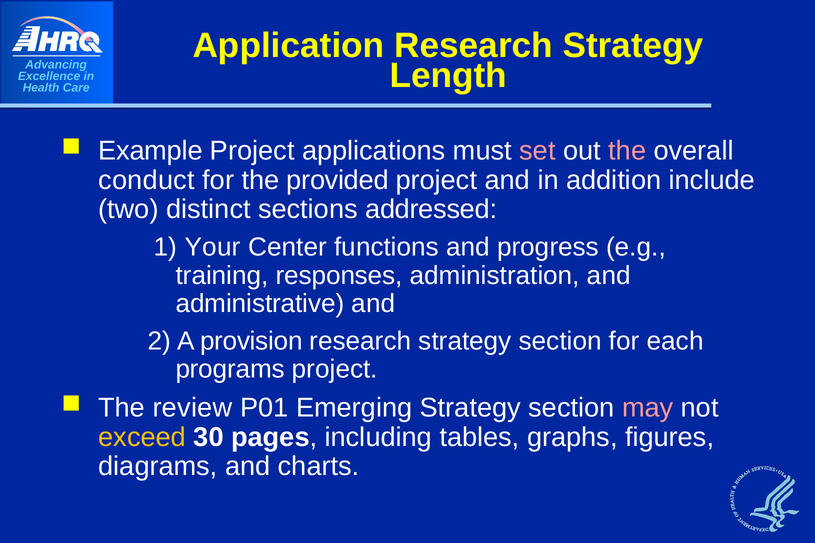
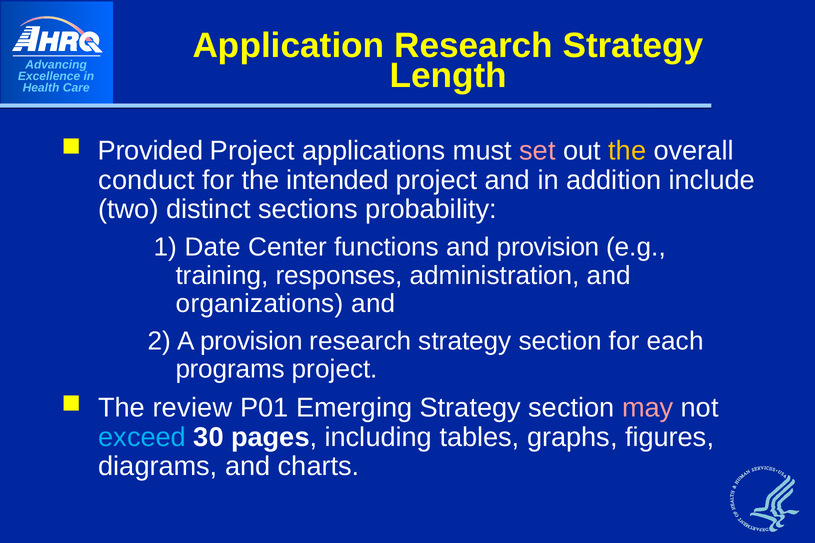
Example: Example -> Provided
the at (627, 151) colour: pink -> yellow
provided: provided -> intended
addressed: addressed -> probability
Your: Your -> Date
and progress: progress -> provision
administrative: administrative -> organizations
exceed colour: yellow -> light blue
